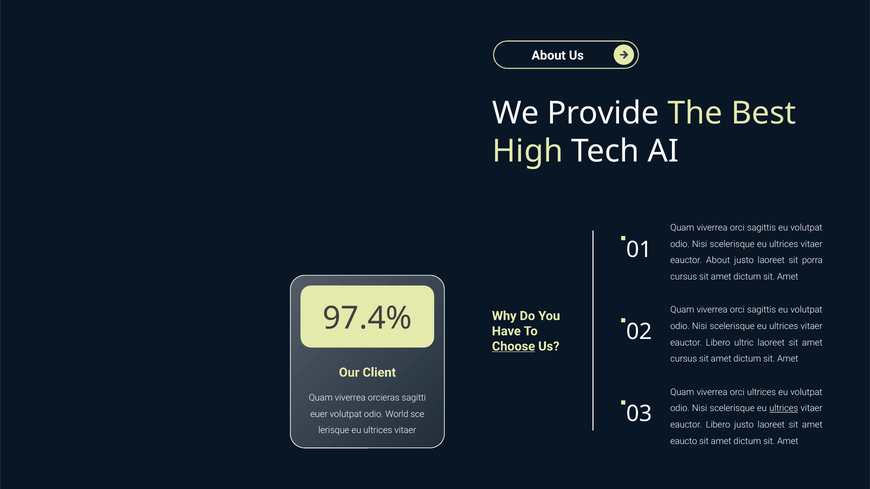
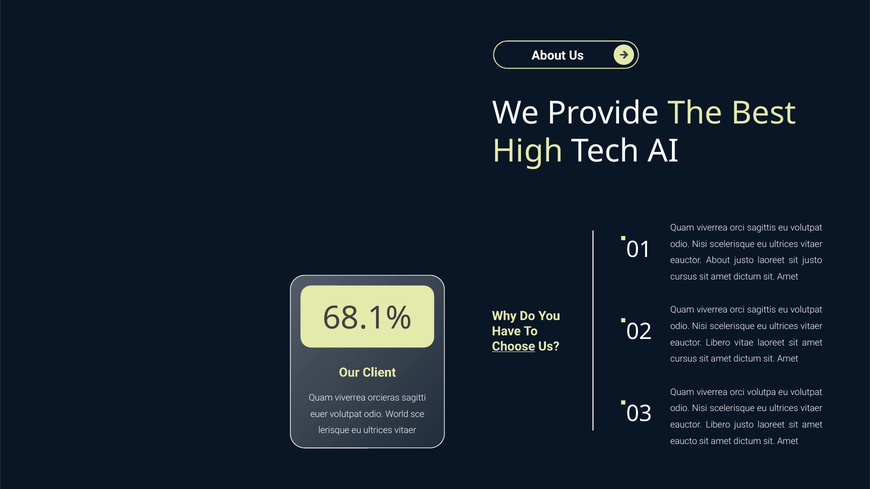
sit porra: porra -> justo
97.4%: 97.4% -> 68.1%
ultric: ultric -> vitae
orci ultrices: ultrices -> volutpa
ultrices at (784, 409) underline: present -> none
